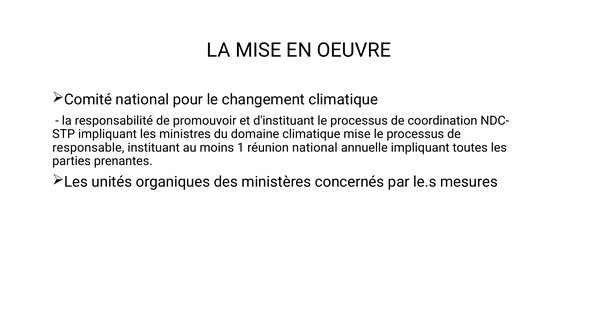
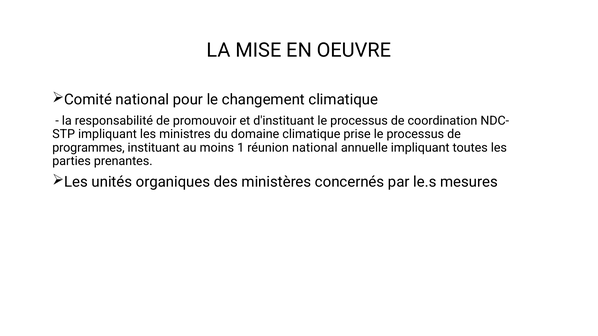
climatique mise: mise -> prise
responsable: responsable -> programmes
